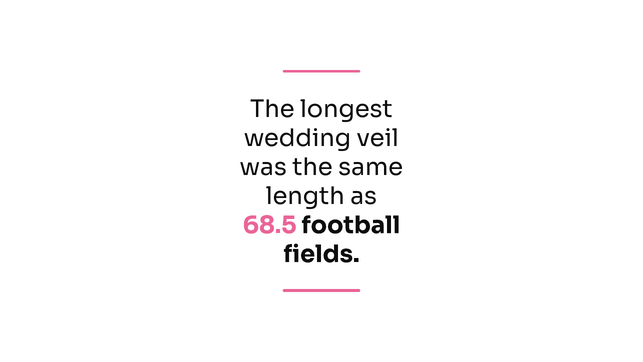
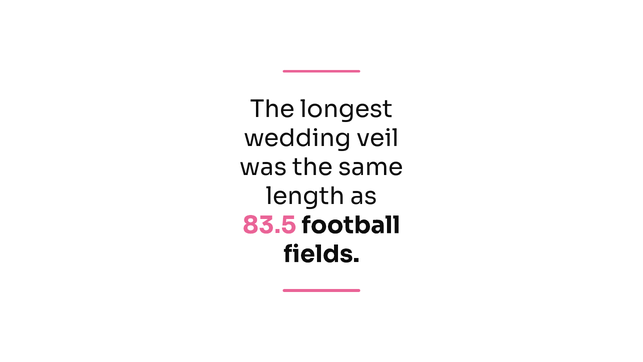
68.5: 68.5 -> 83.5
